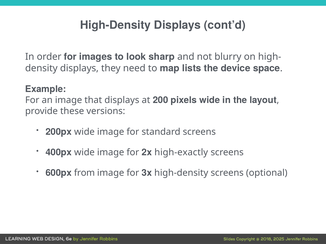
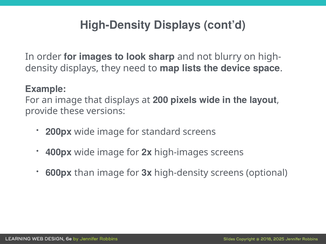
high-exactly: high-exactly -> high-images
from: from -> than
